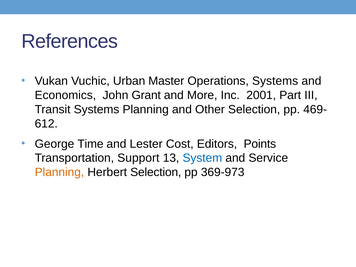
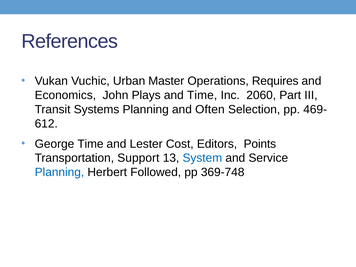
Operations Systems: Systems -> Requires
Grant: Grant -> Plays
and More: More -> Time
2001: 2001 -> 2060
Other: Other -> Often
Planning at (59, 172) colour: orange -> blue
Herbert Selection: Selection -> Followed
369-973: 369-973 -> 369-748
